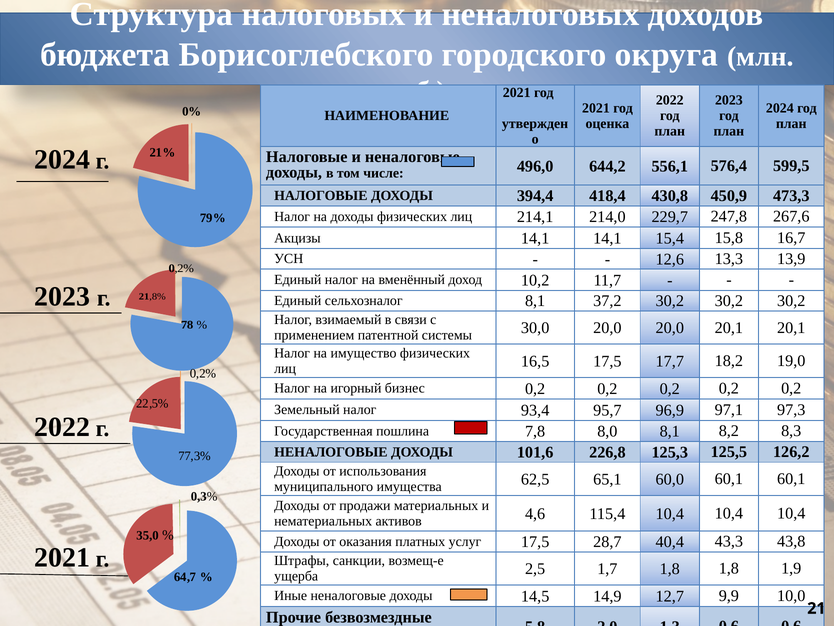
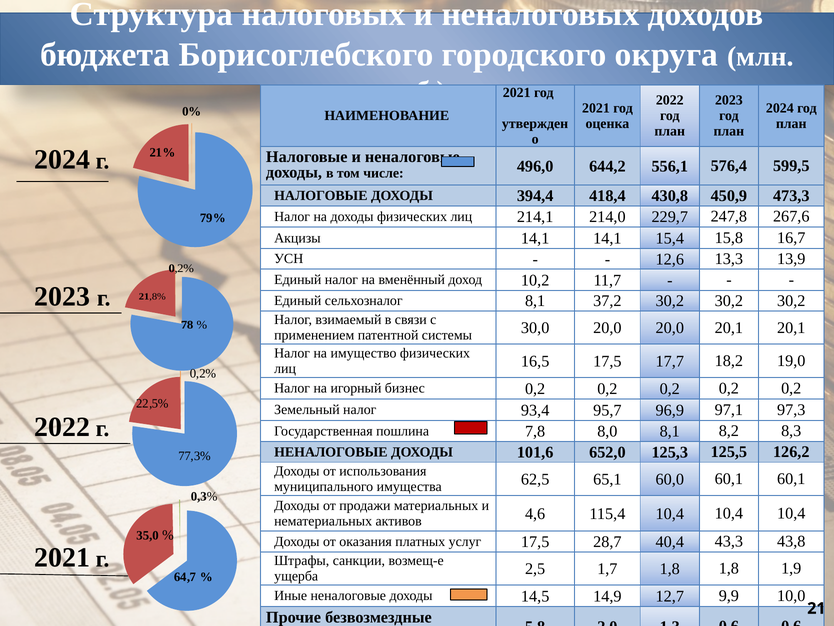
226,8: 226,8 -> 652,0
